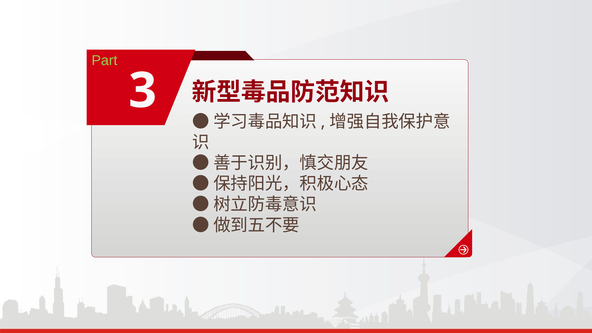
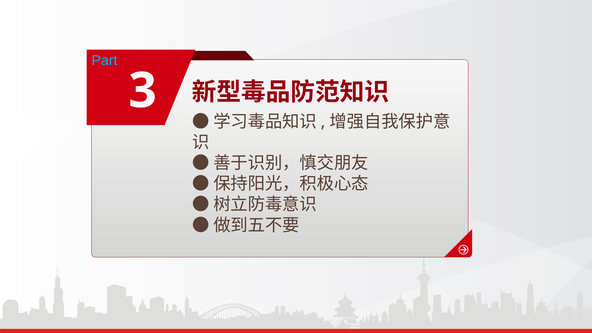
Part colour: light green -> light blue
